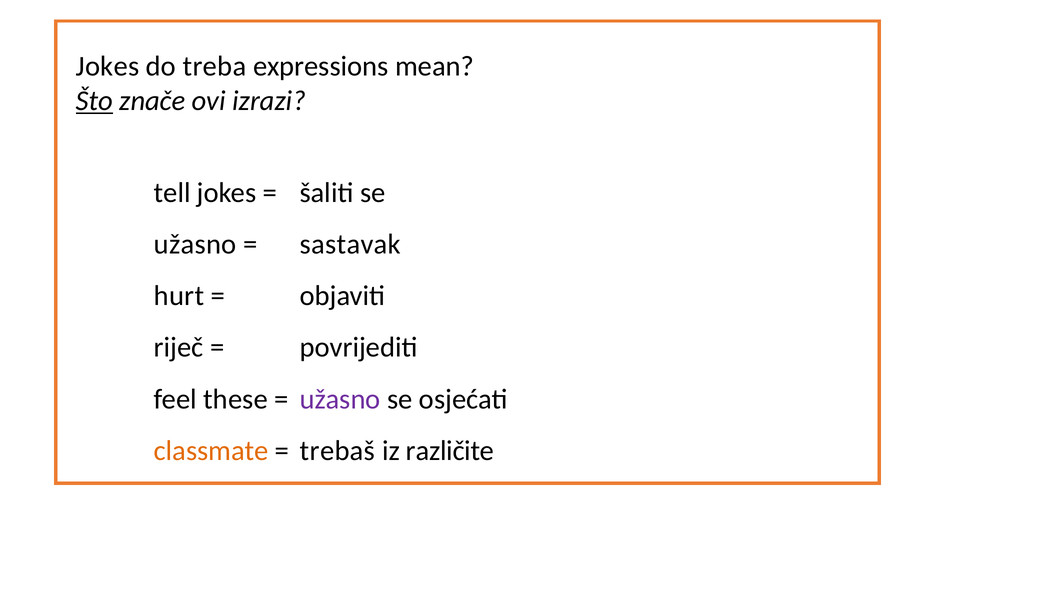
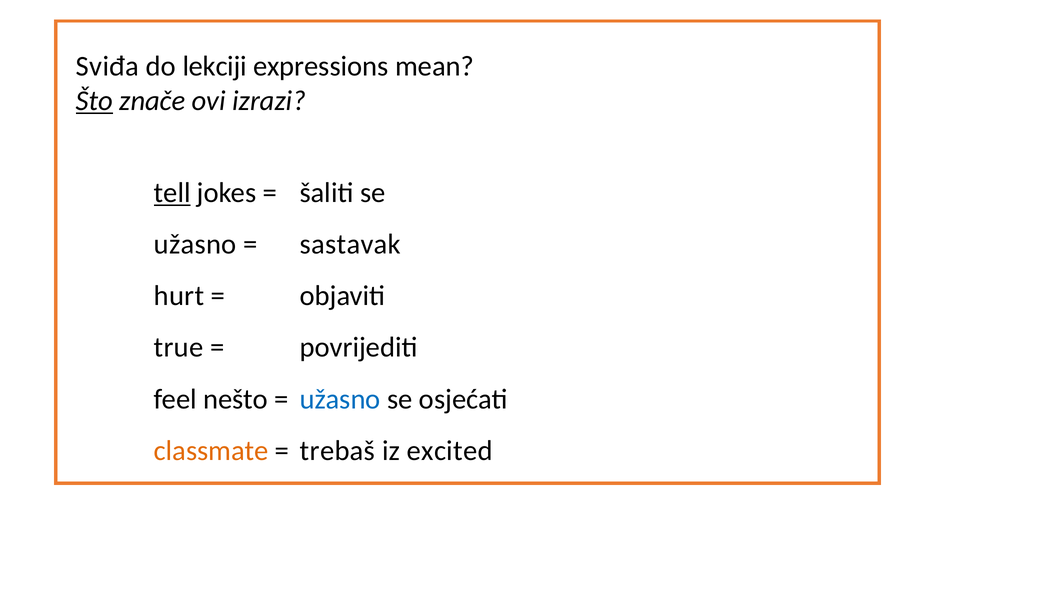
Jokes at (108, 66): Jokes -> Sviđa
treba: treba -> lekciji
tell underline: none -> present
riječ: riječ -> true
these: these -> nešto
užasno at (340, 399) colour: purple -> blue
različite: različite -> excited
